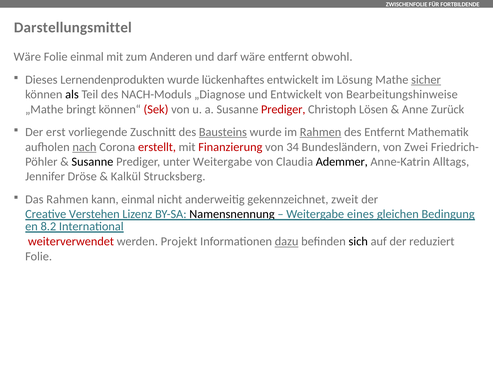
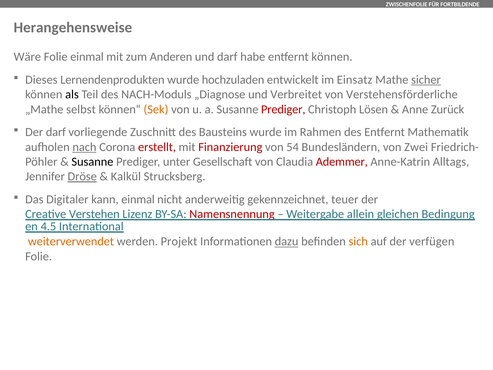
Darstellungsmittel: Darstellungsmittel -> Herangehensweise
darf wäre: wäre -> habe
entfernt obwohl: obwohl -> können
lückenhaftes: lückenhaftes -> hochzuladen
Lösung: Lösung -> Einsatz
und Entwickelt: Entwickelt -> Verbreitet
Bearbeitungshinweise: Bearbeitungshinweise -> Verstehensförderliche
bringt: bringt -> selbst
Sek colour: red -> orange
Der erst: erst -> darf
Bausteins underline: present -> none
Rahmen at (321, 132) underline: present -> none
34: 34 -> 54
unter Weitergabe: Weitergabe -> Gesellschaft
Ademmer colour: black -> red
Dröse underline: none -> present
Das Rahmen: Rahmen -> Digitaler
zweit: zweit -> teuer
Namensnennung colour: black -> red
eines: eines -> allein
8.2: 8.2 -> 4.5
weiterverwendet colour: red -> orange
sich colour: black -> orange
reduziert: reduziert -> verfügen
